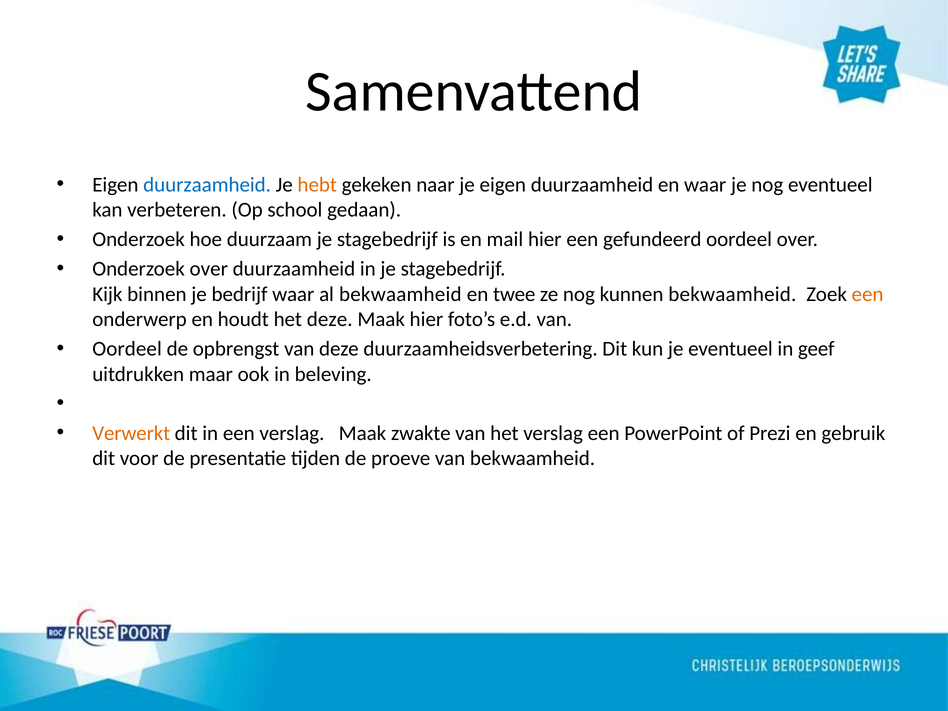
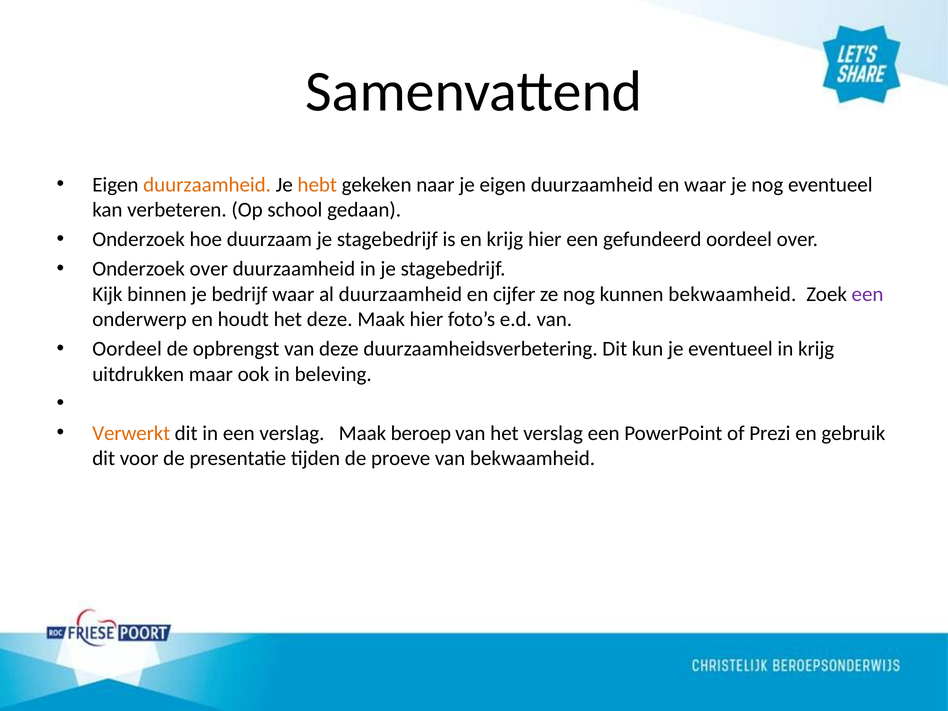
duurzaamheid at (207, 185) colour: blue -> orange
en mail: mail -> krijg
al bekwaamheid: bekwaamheid -> duurzaamheid
twee: twee -> cijfer
een at (868, 294) colour: orange -> purple
in geef: geef -> krijg
zwakte: zwakte -> beroep
